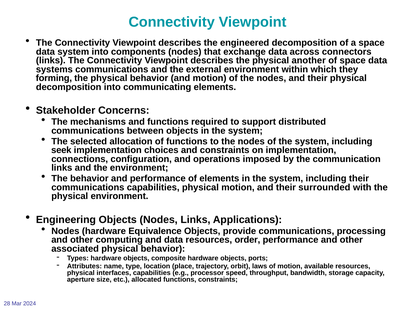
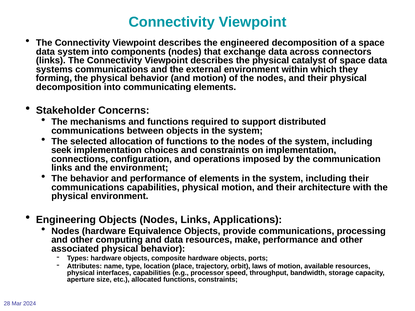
another: another -> catalyst
surrounded: surrounded -> architecture
order: order -> make
